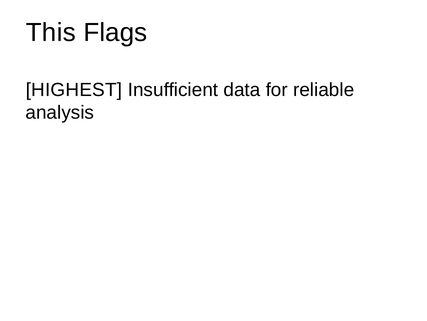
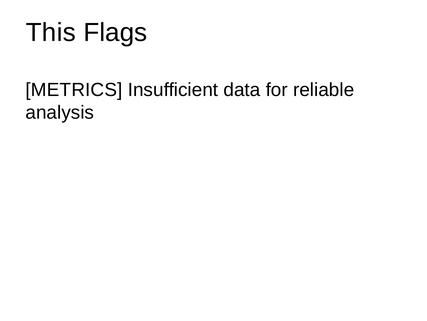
HIGHEST: HIGHEST -> METRICS
